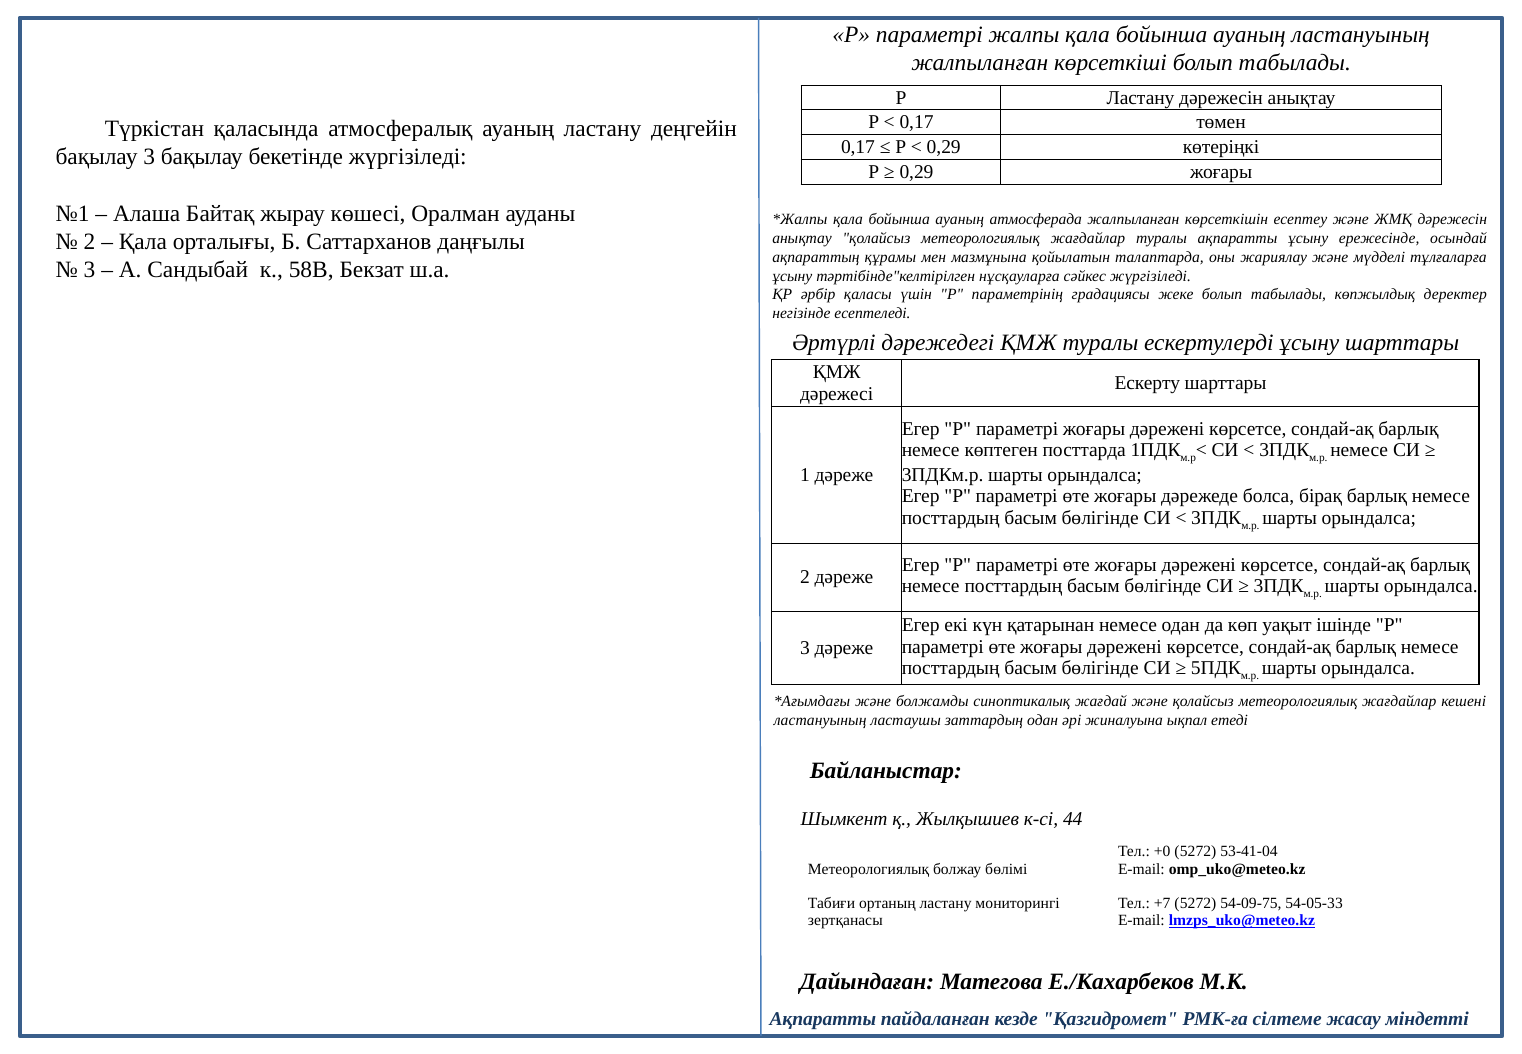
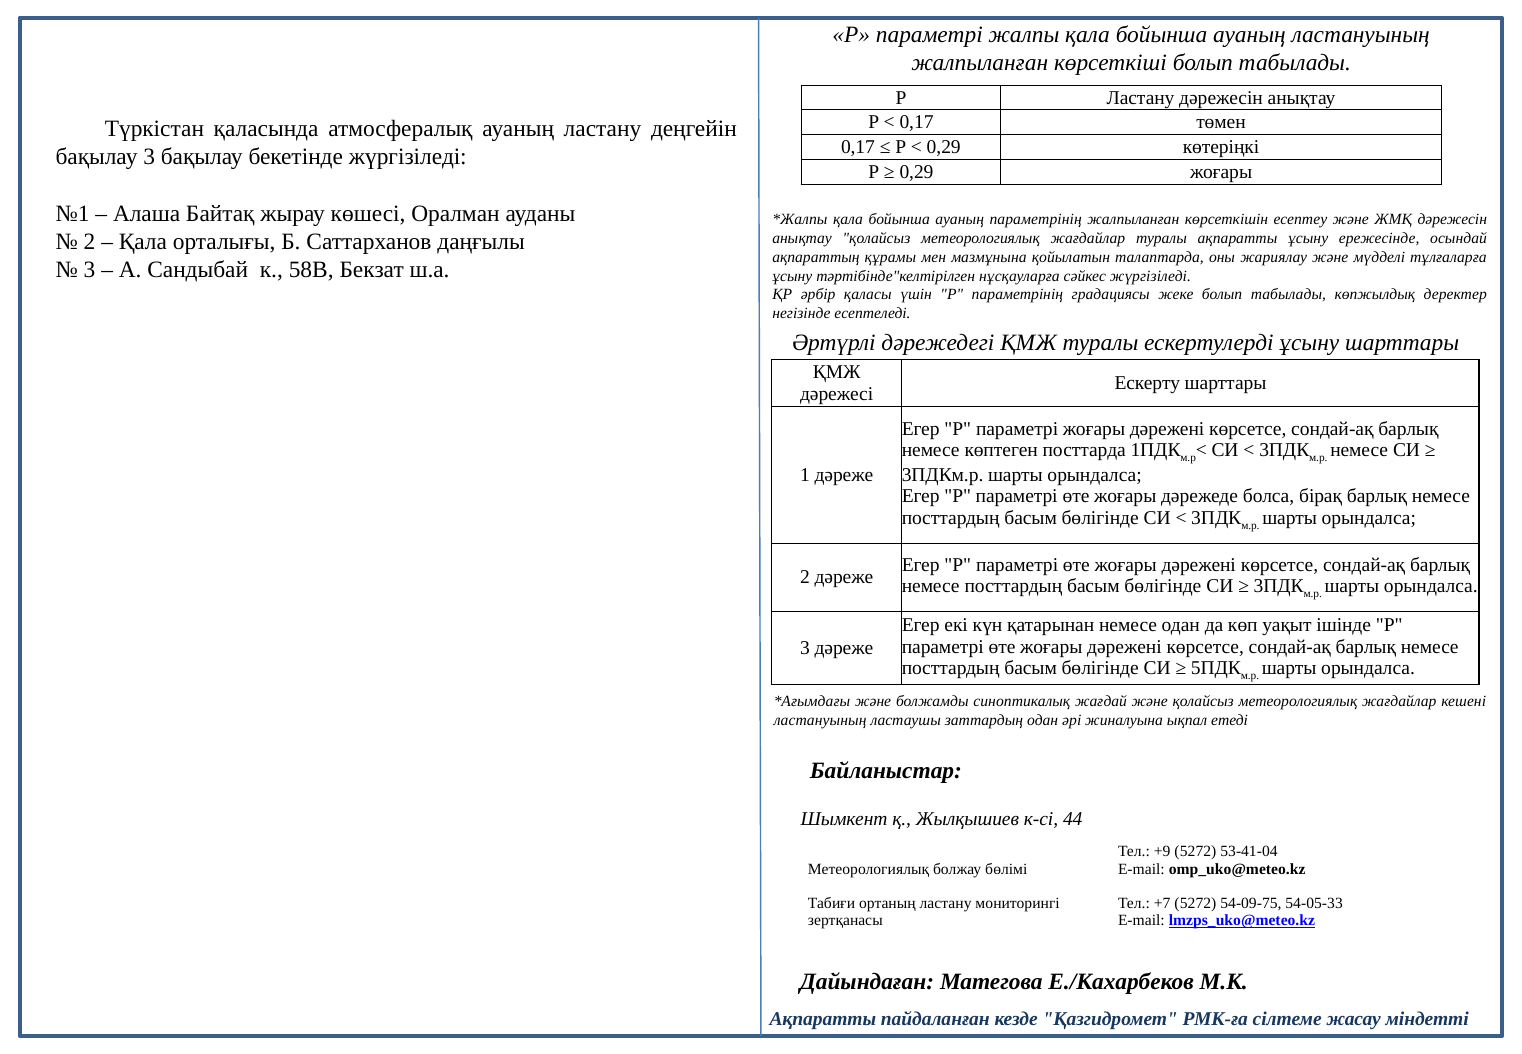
ауаның атмосферада: атмосферада -> параметрінің
+0: +0 -> +9
